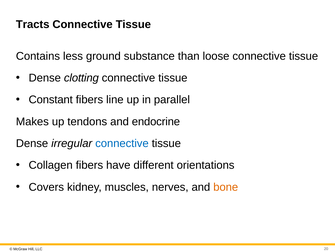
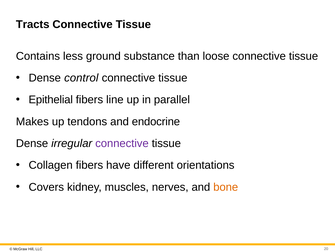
clotting: clotting -> control
Constant: Constant -> Epithelial
connective at (122, 143) colour: blue -> purple
